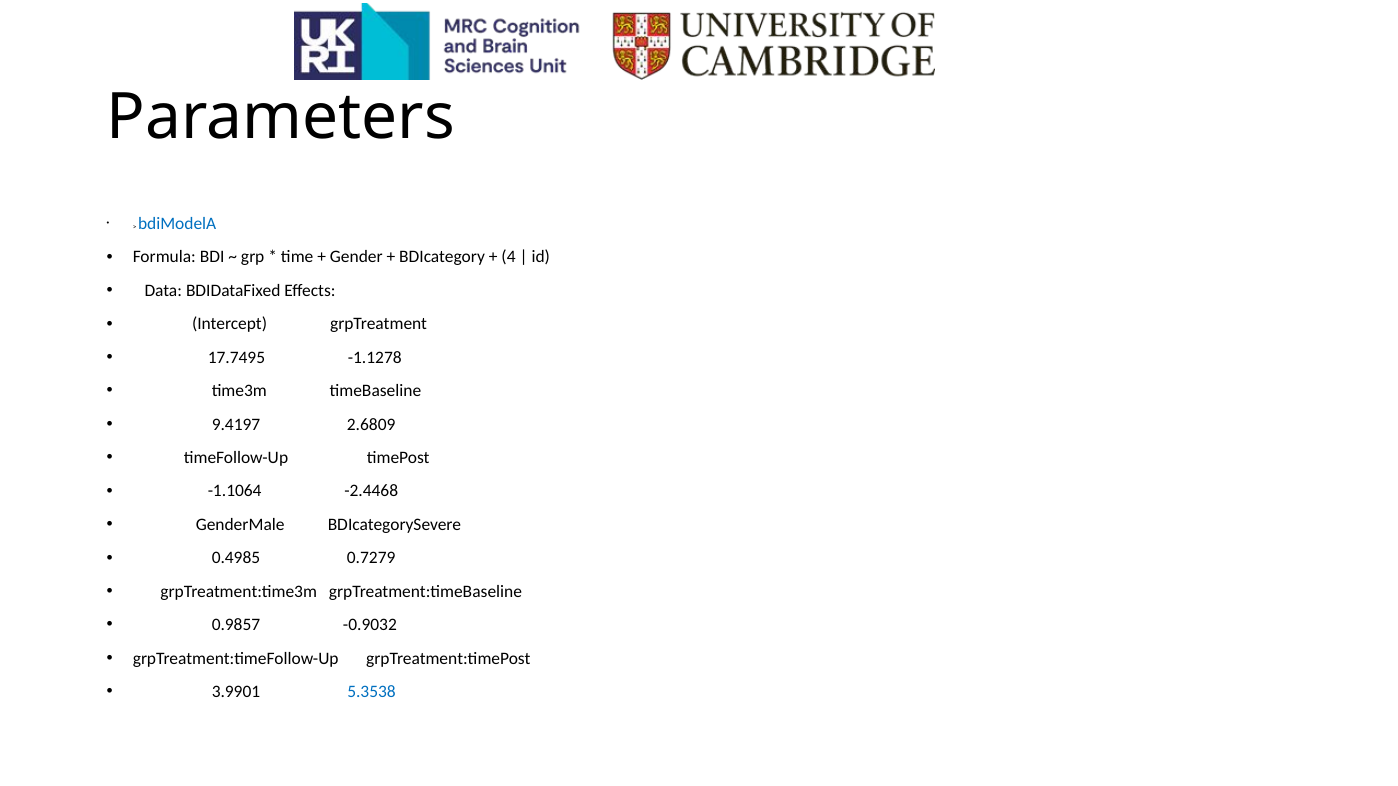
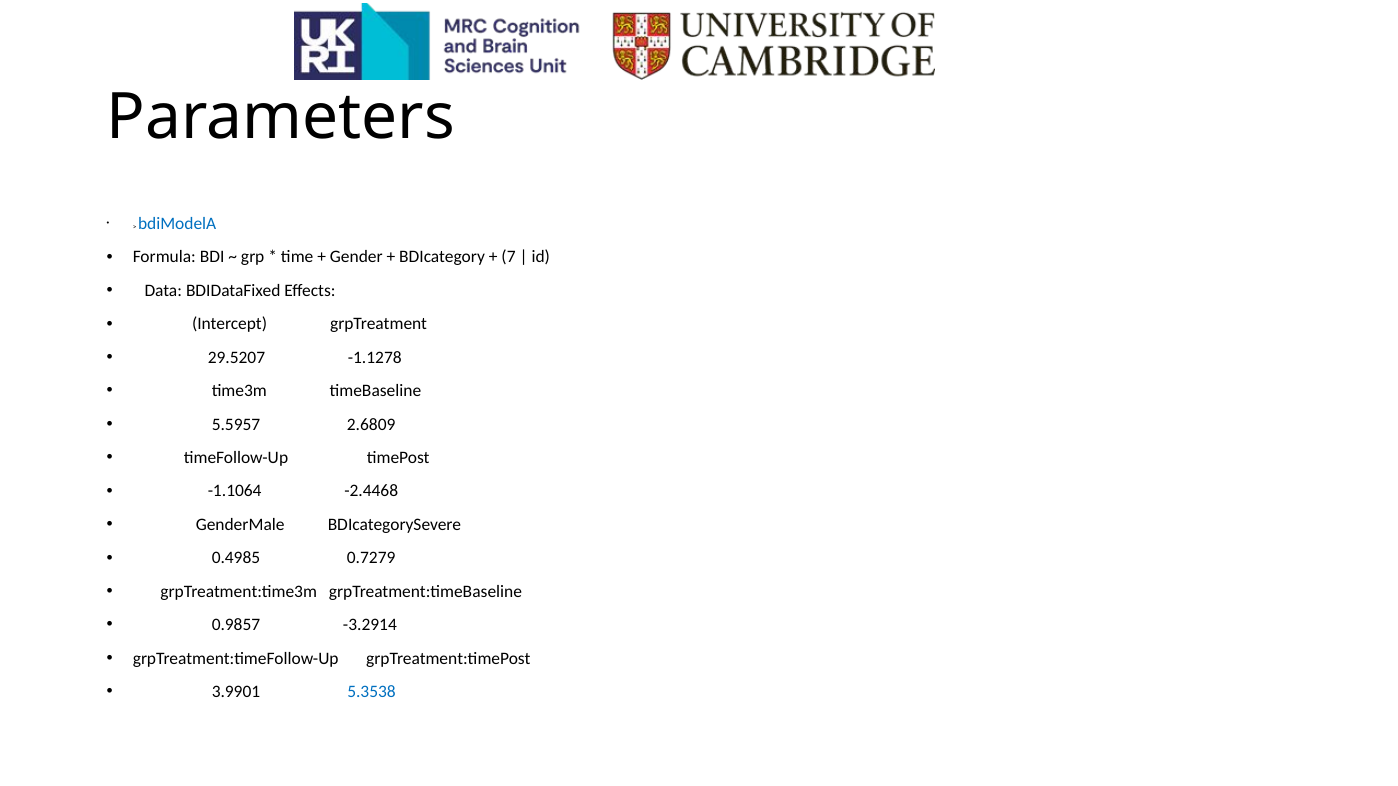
4: 4 -> 7
17.7495: 17.7495 -> 29.5207
9.4197: 9.4197 -> 5.5957
-0.9032: -0.9032 -> -3.2914
